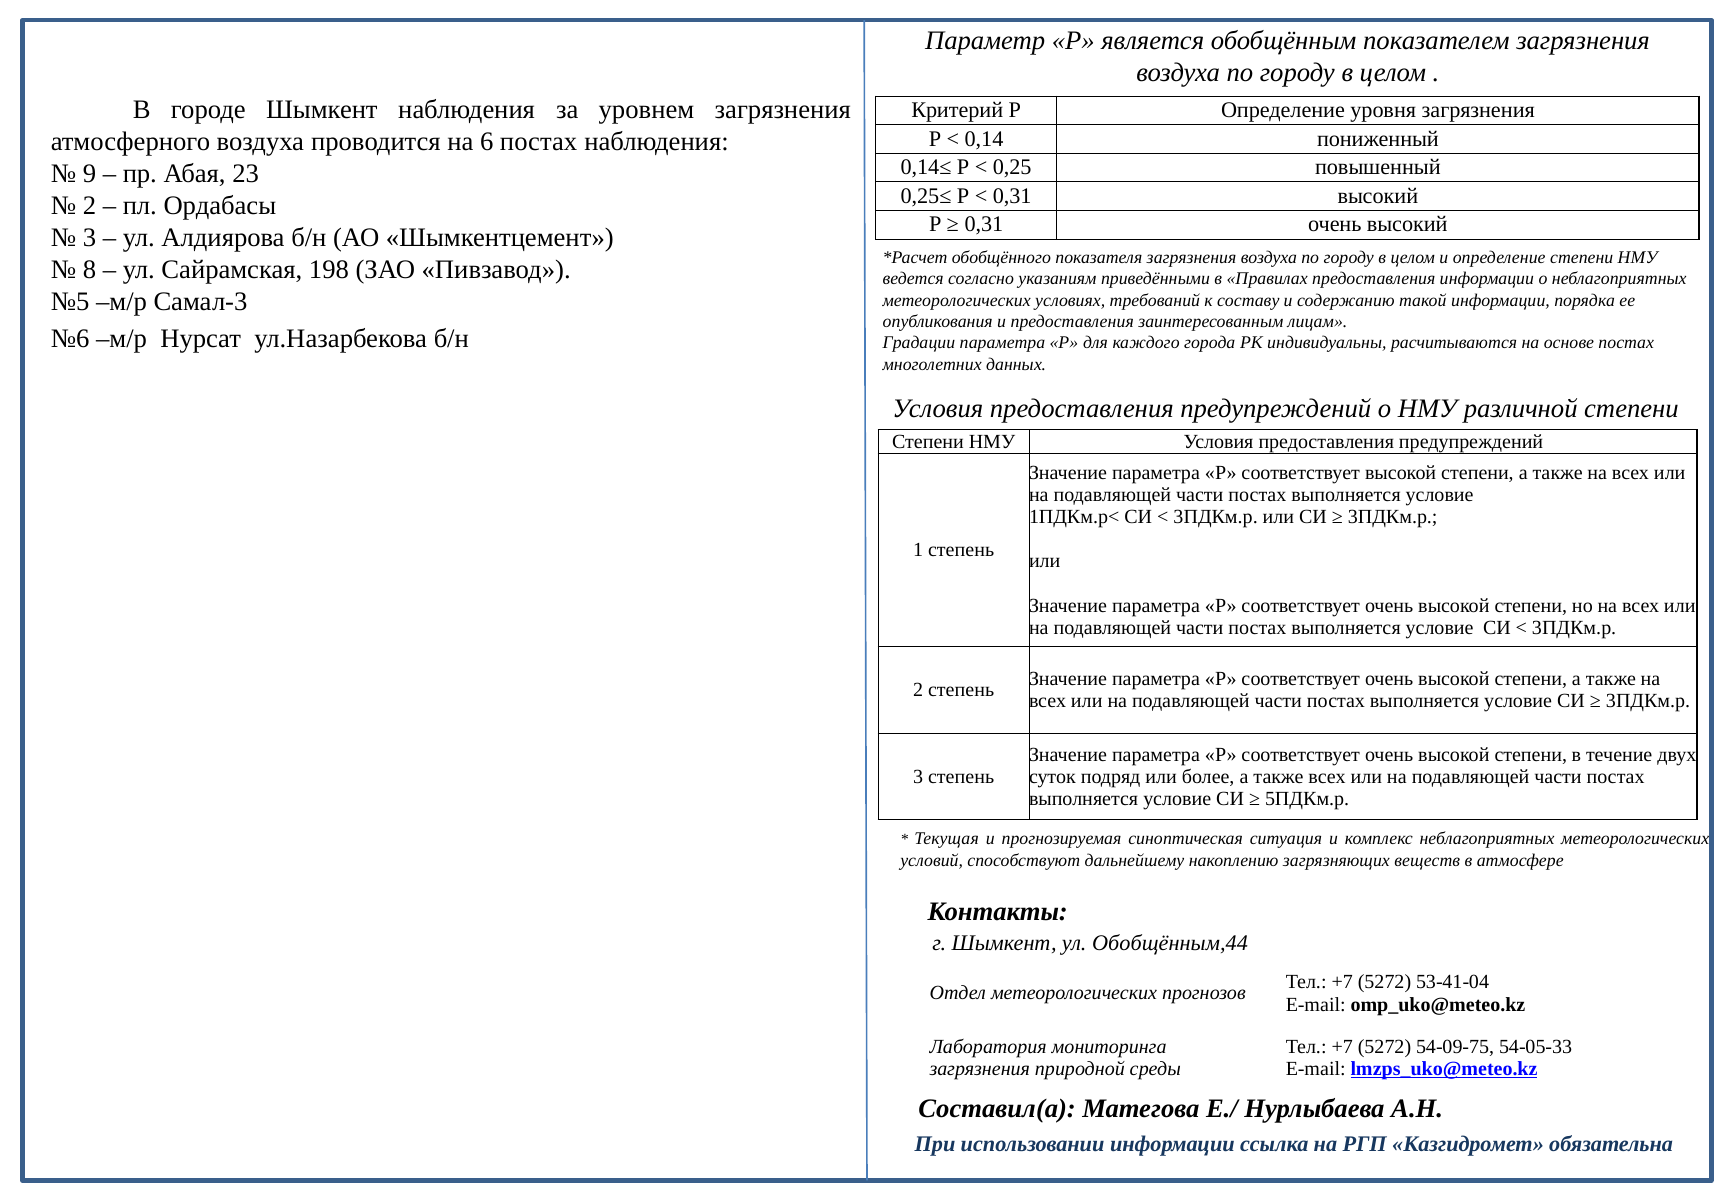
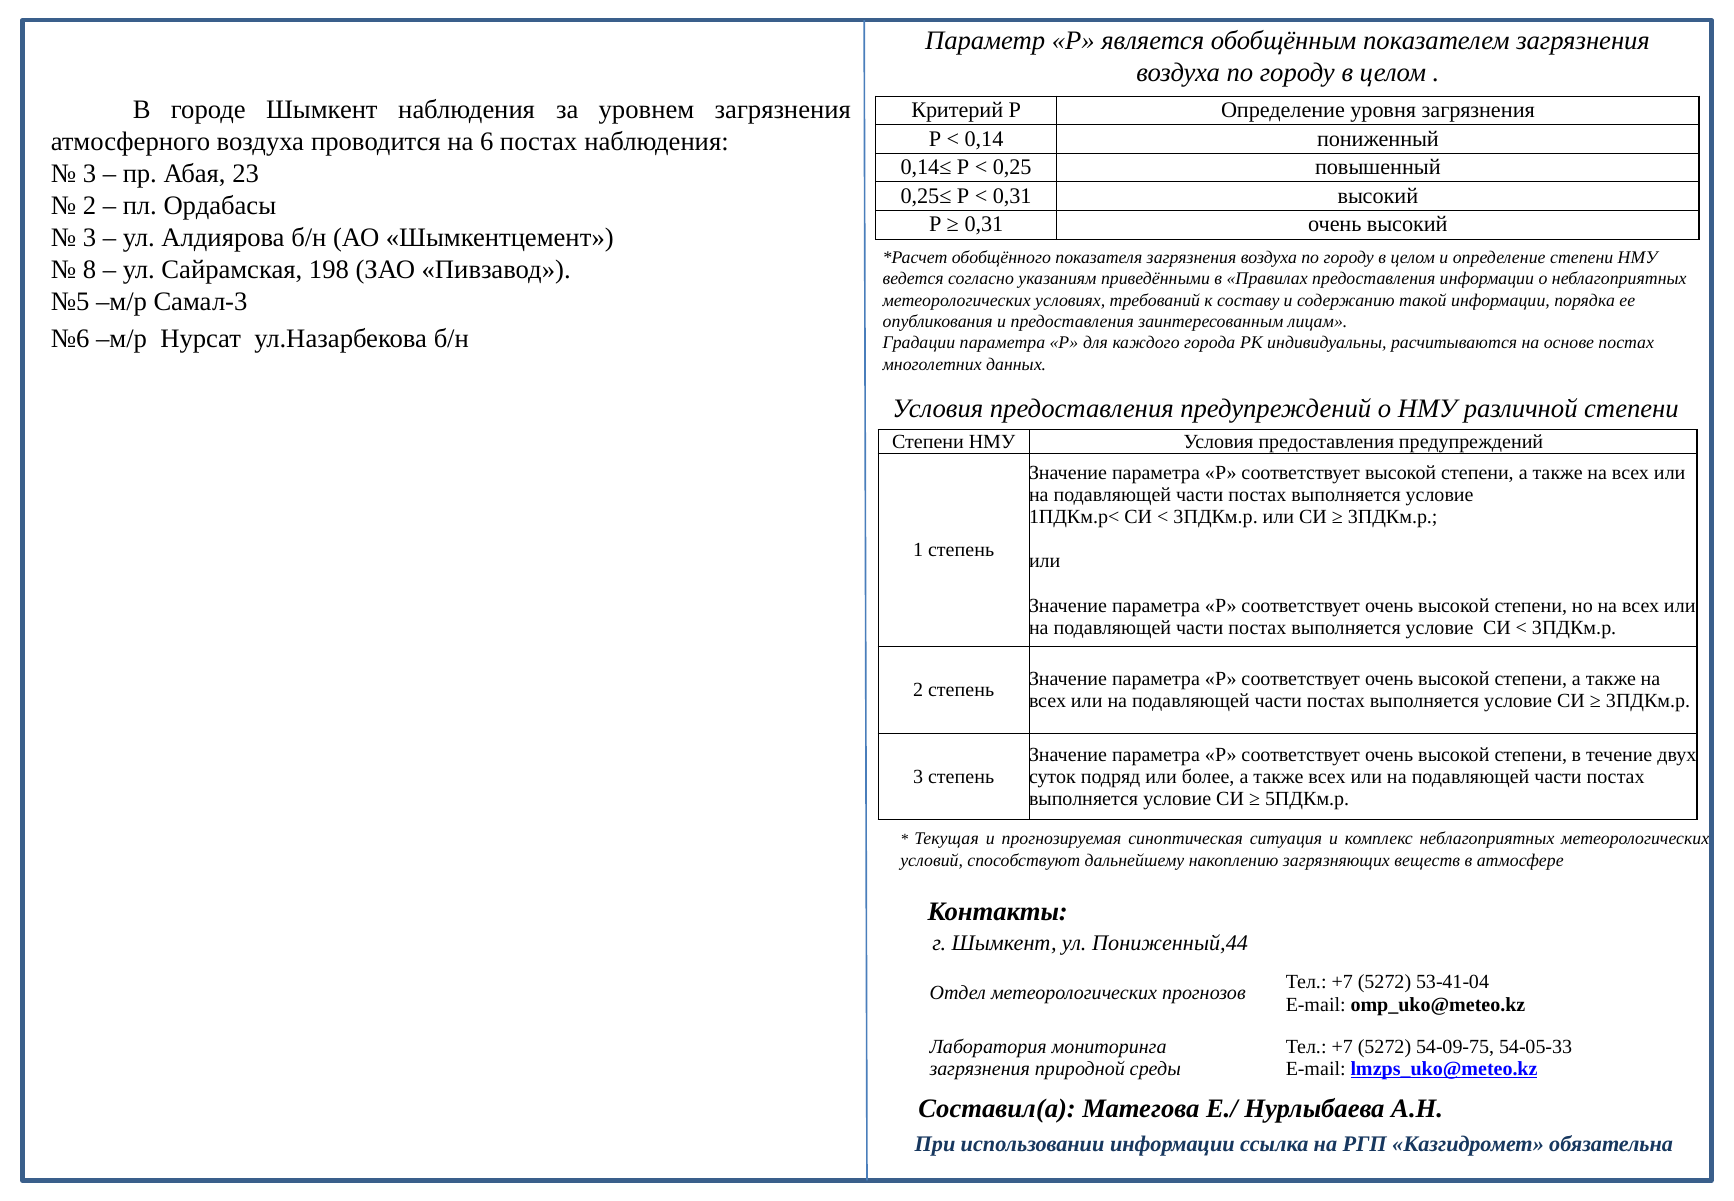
9 at (90, 173): 9 -> 3
Обобщённым,44: Обобщённым,44 -> Пониженный,44
